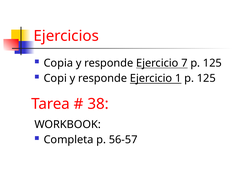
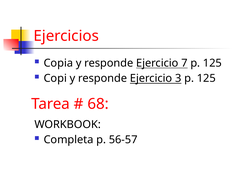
1: 1 -> 3
38: 38 -> 68
